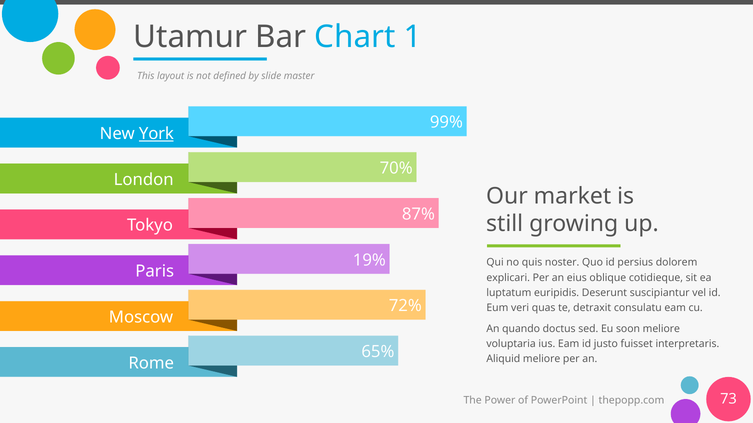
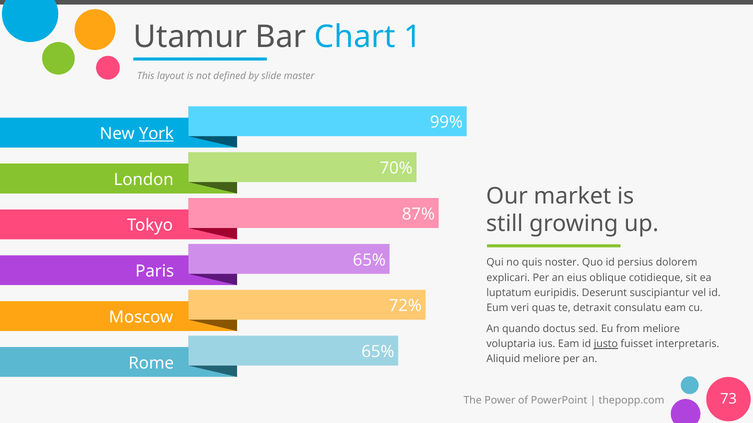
19% at (369, 260): 19% -> 65%
soon: soon -> from
justo underline: none -> present
